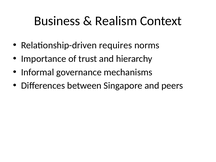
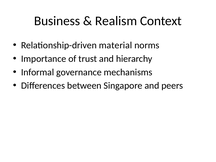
requires: requires -> material
